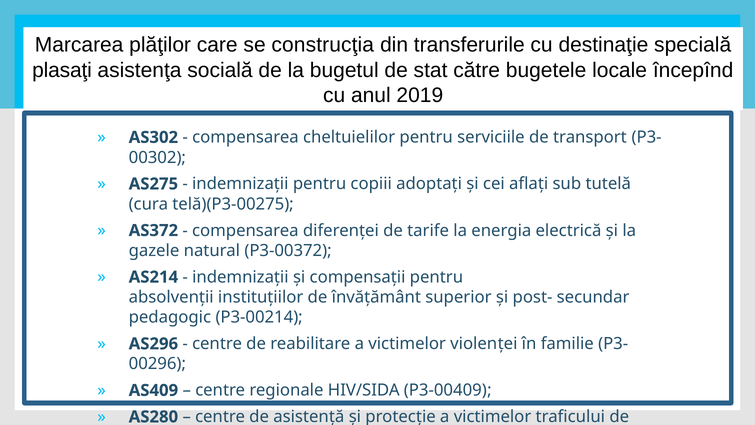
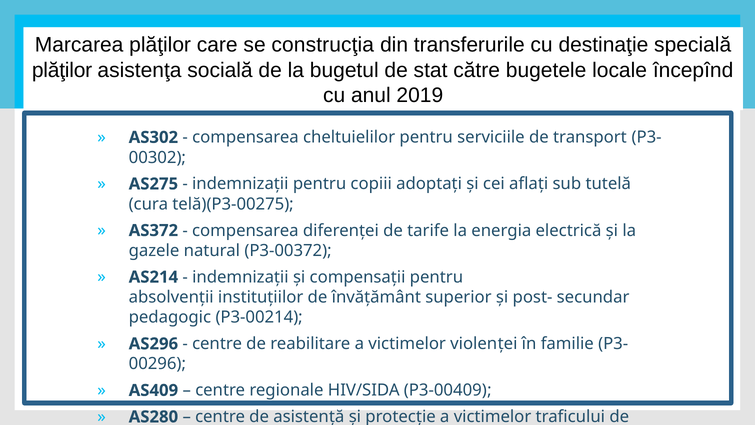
plasaţi at (62, 70): plasaţi -> plăţilor
